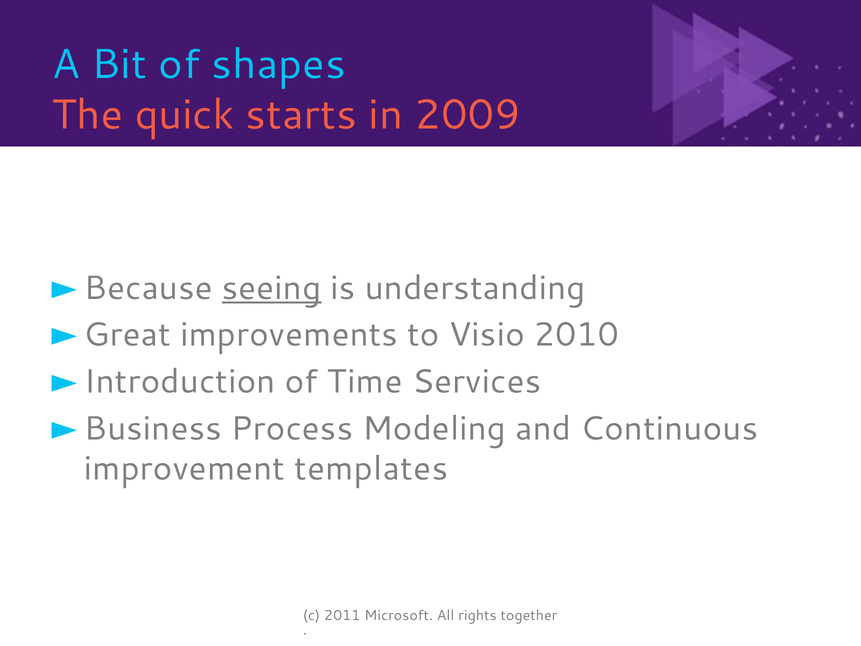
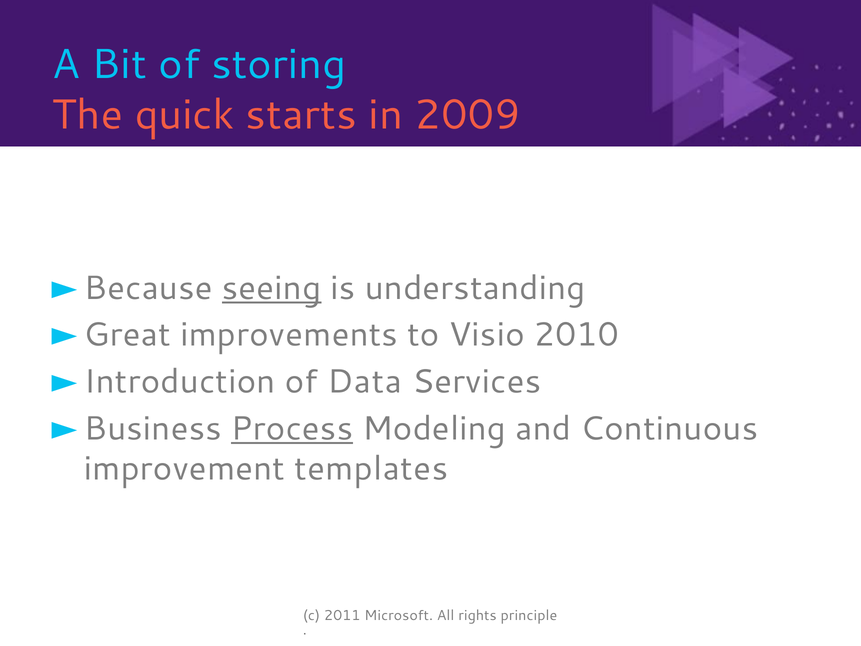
shapes: shapes -> storing
Time: Time -> Data
Process underline: none -> present
together: together -> principle
